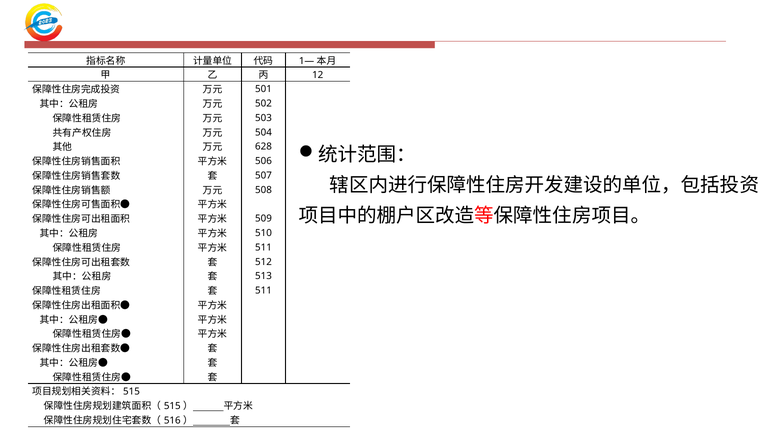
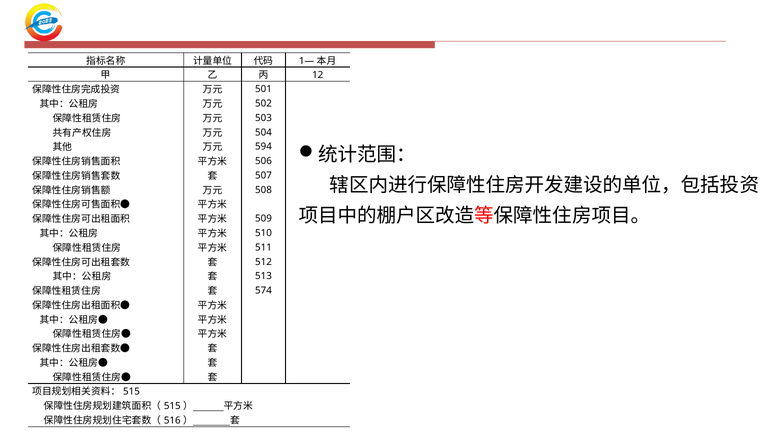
628: 628 -> 594
511 at (263, 291): 511 -> 574
